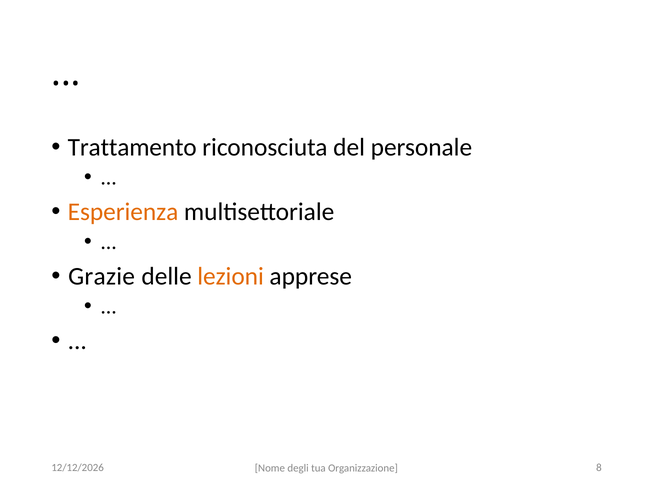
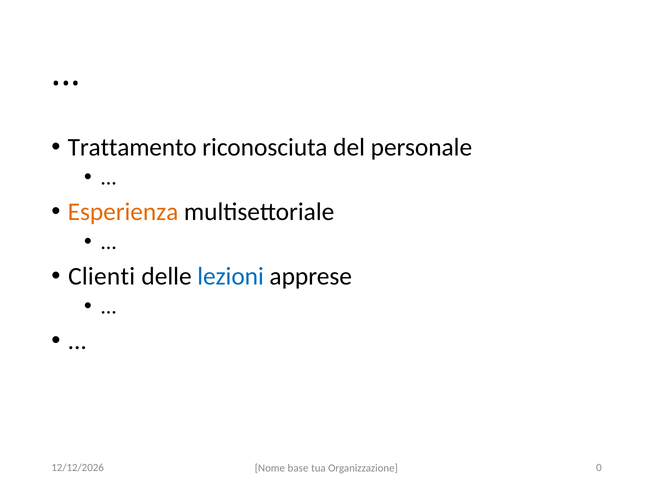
Grazie: Grazie -> Clienti
lezioni colour: orange -> blue
degli: degli -> base
8: 8 -> 0
